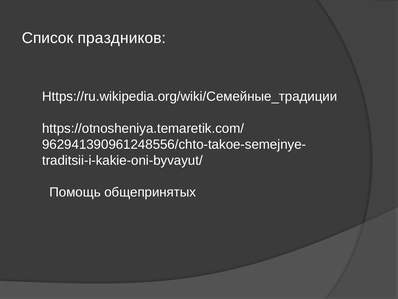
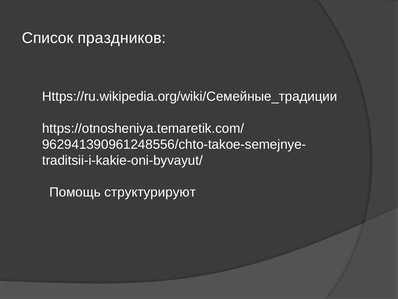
общепринятых: общепринятых -> структурируют
